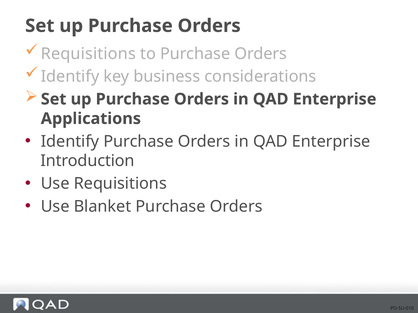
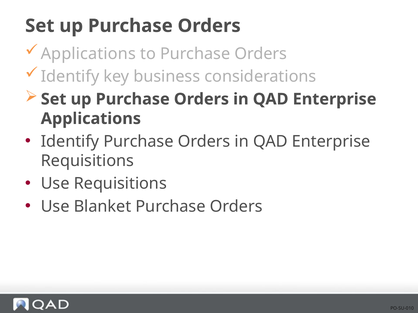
Requisitions at (88, 54): Requisitions -> Applications
Introduction at (87, 161): Introduction -> Requisitions
